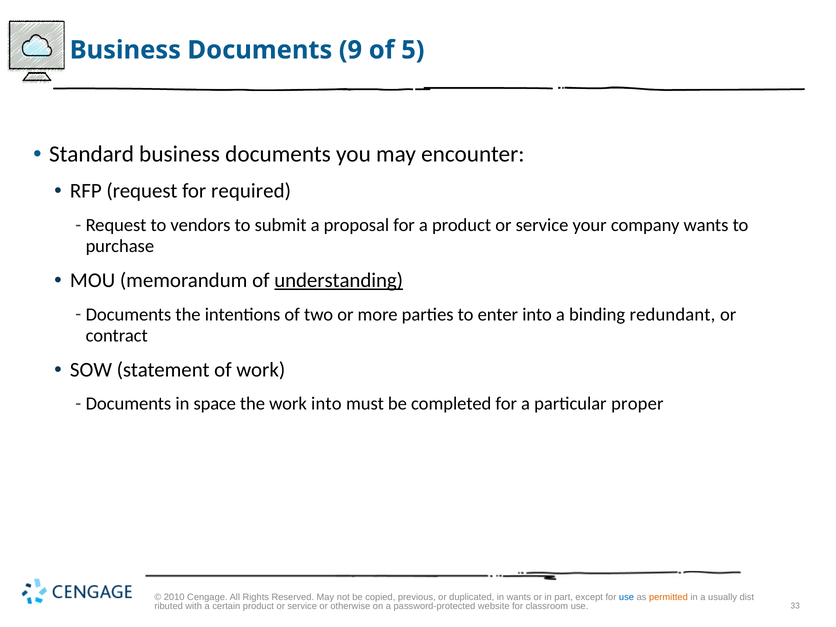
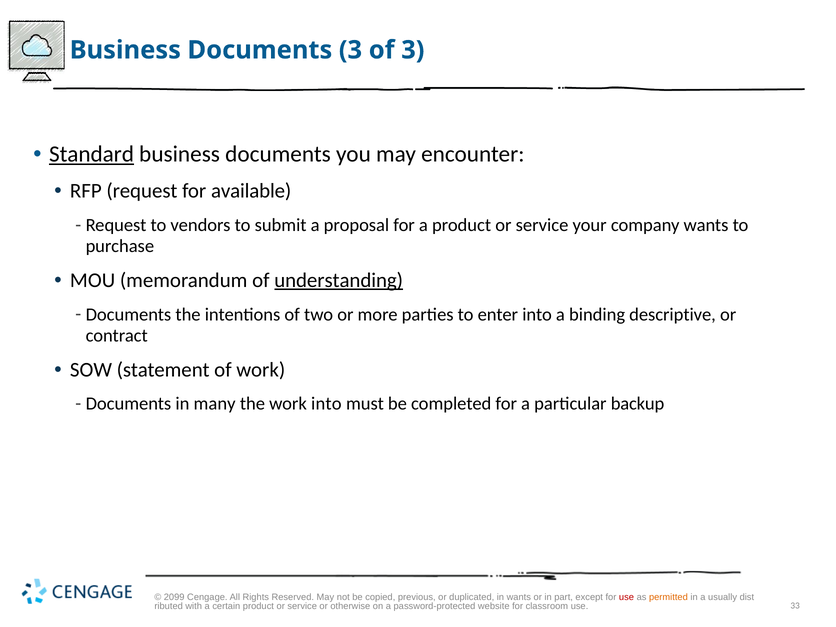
Documents 9: 9 -> 3
of 5: 5 -> 3
Standard underline: none -> present
required: required -> available
redundant: redundant -> descriptive
space: space -> many
proper: proper -> backup
2010: 2010 -> 2099
use at (626, 597) colour: blue -> red
